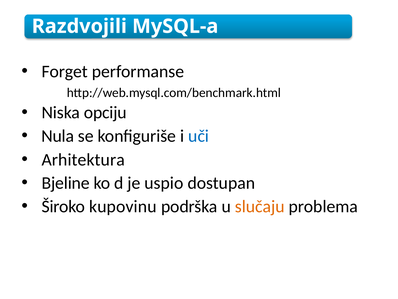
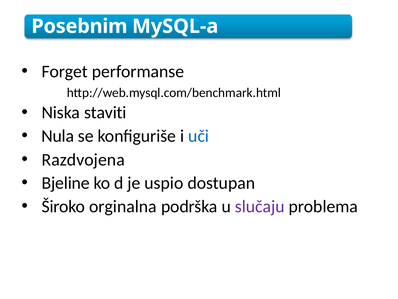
Razdvojili: Razdvojili -> Posebnim
opciju: opciju -> staviti
Arhitektura: Arhitektura -> Razdvojena
kupovinu: kupovinu -> orginalna
slučaju colour: orange -> purple
